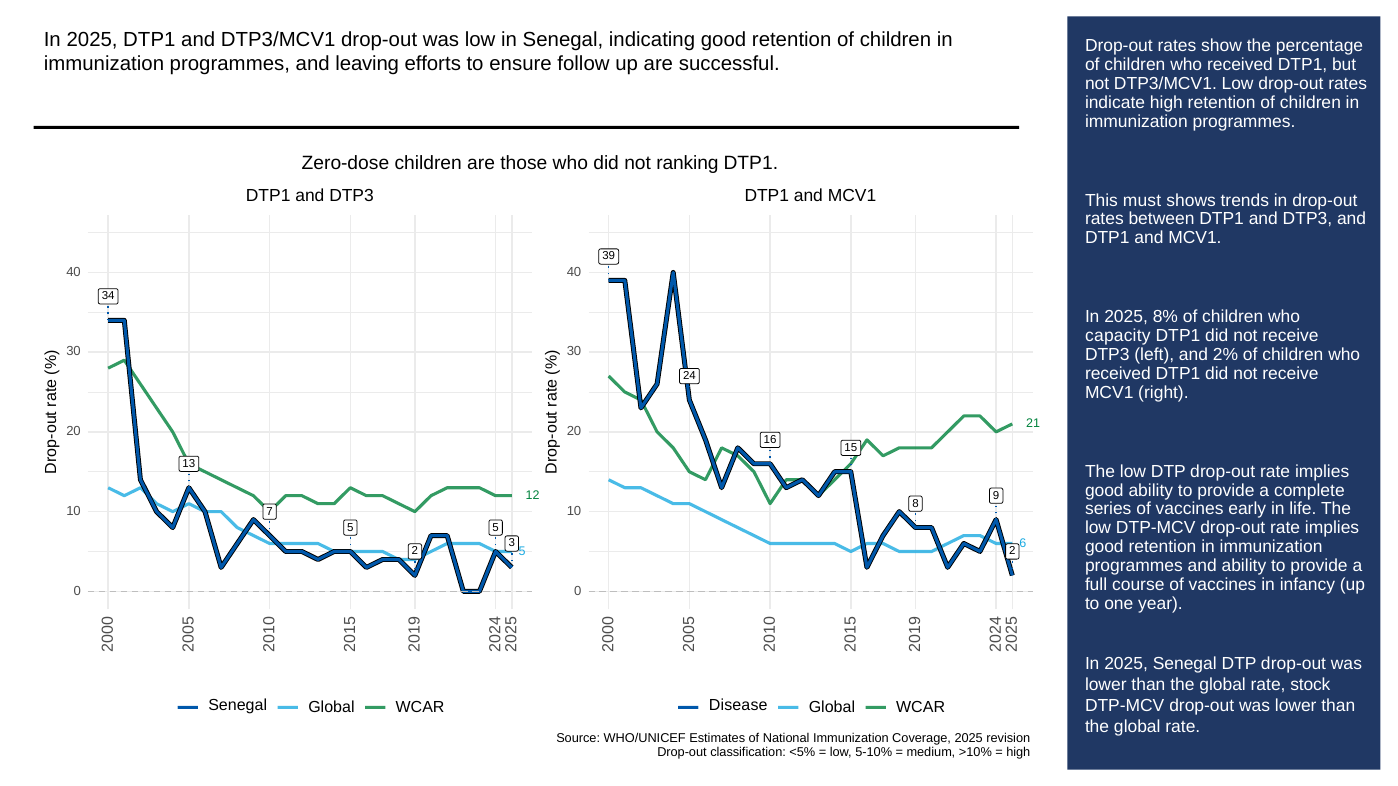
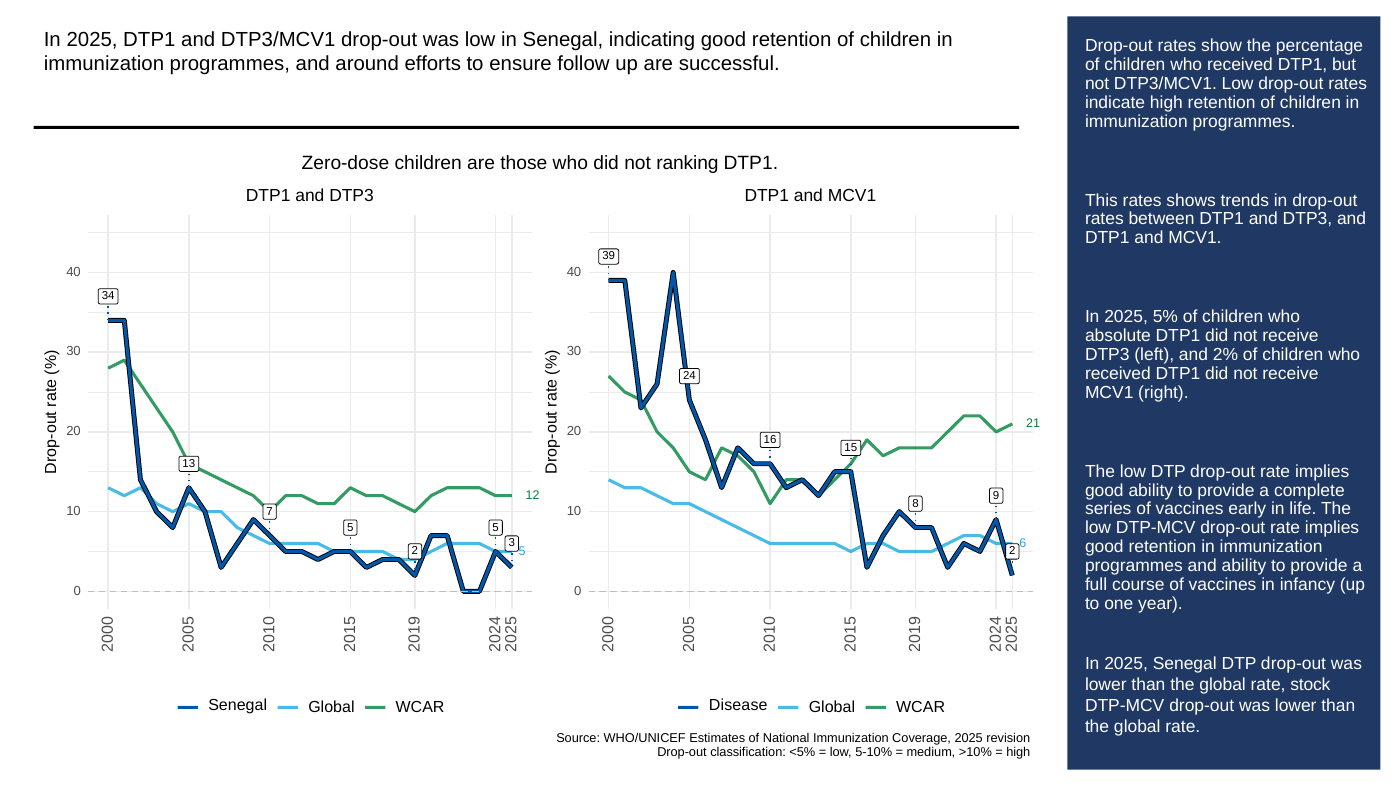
leaving: leaving -> around
This must: must -> rates
8%: 8% -> 5%
capacity: capacity -> absolute
